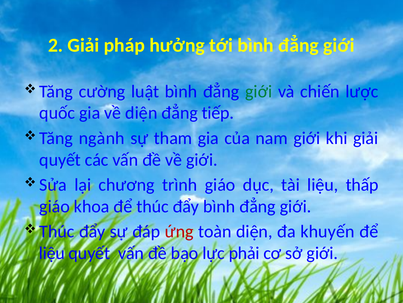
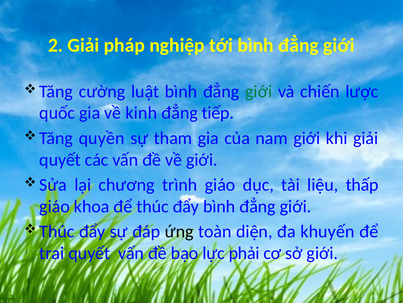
hưởng: hưởng -> nghiệp
về diện: diện -> kinh
ngành: ngành -> quyền
ứng colour: red -> black
liệu at (52, 253): liệu -> trai
